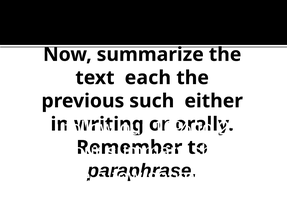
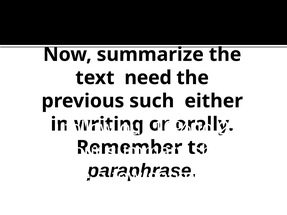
each: each -> need
